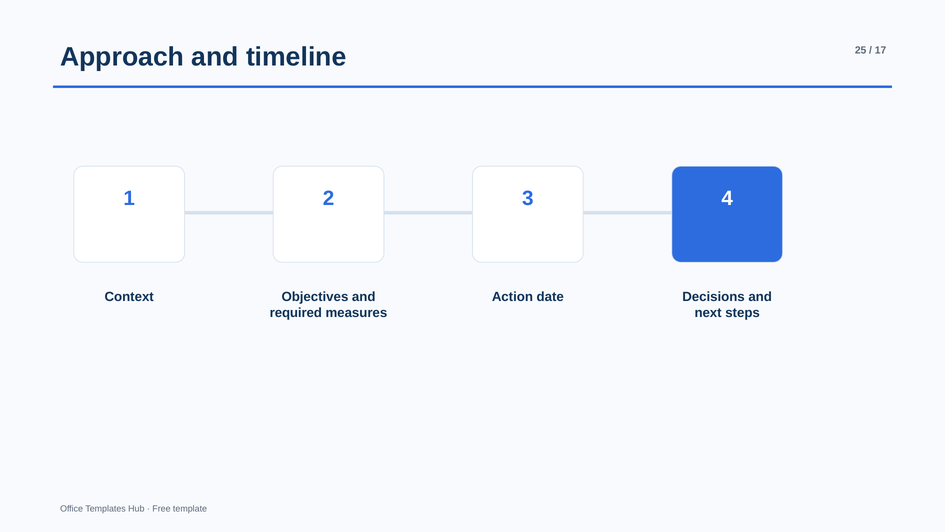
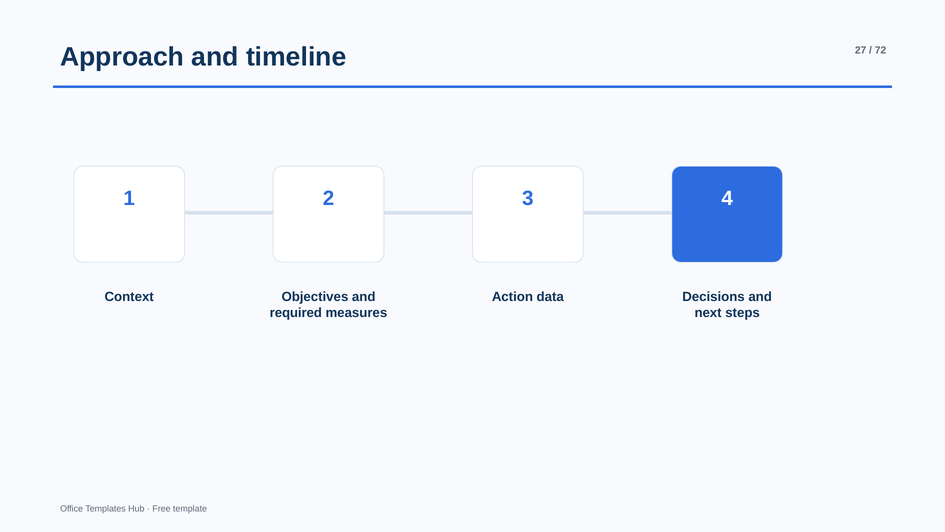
25: 25 -> 27
17: 17 -> 72
date: date -> data
